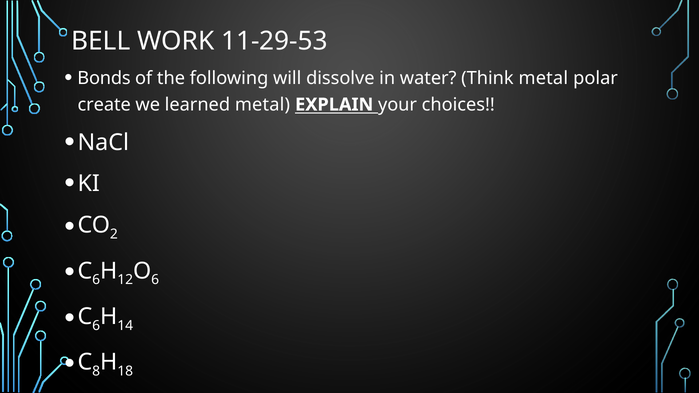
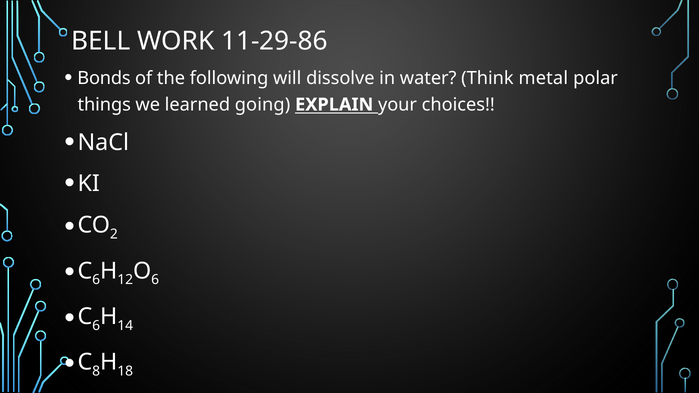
11-29-53: 11-29-53 -> 11-29-86
create: create -> things
learned metal: metal -> going
